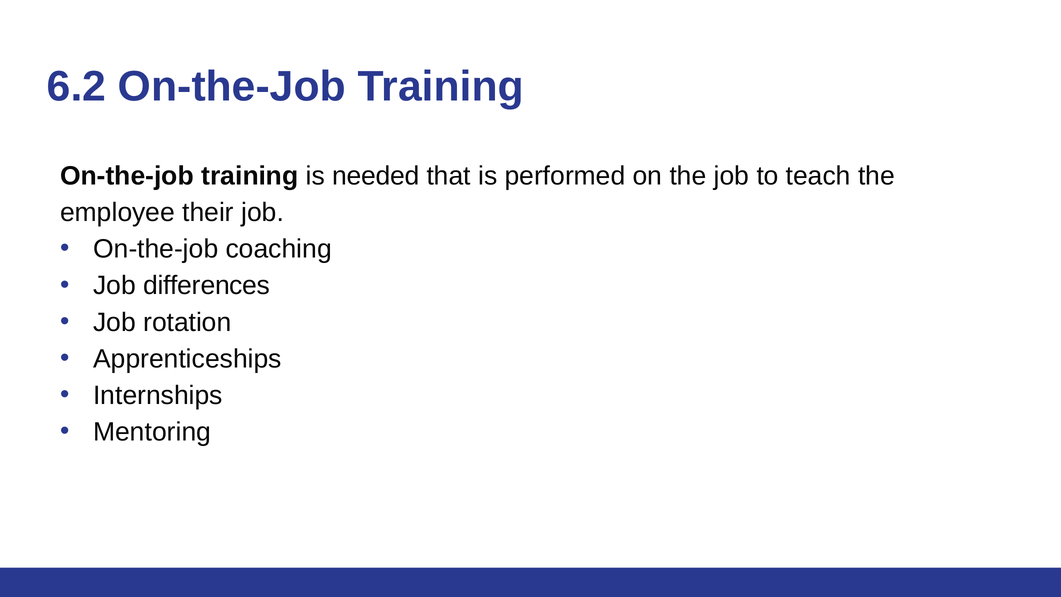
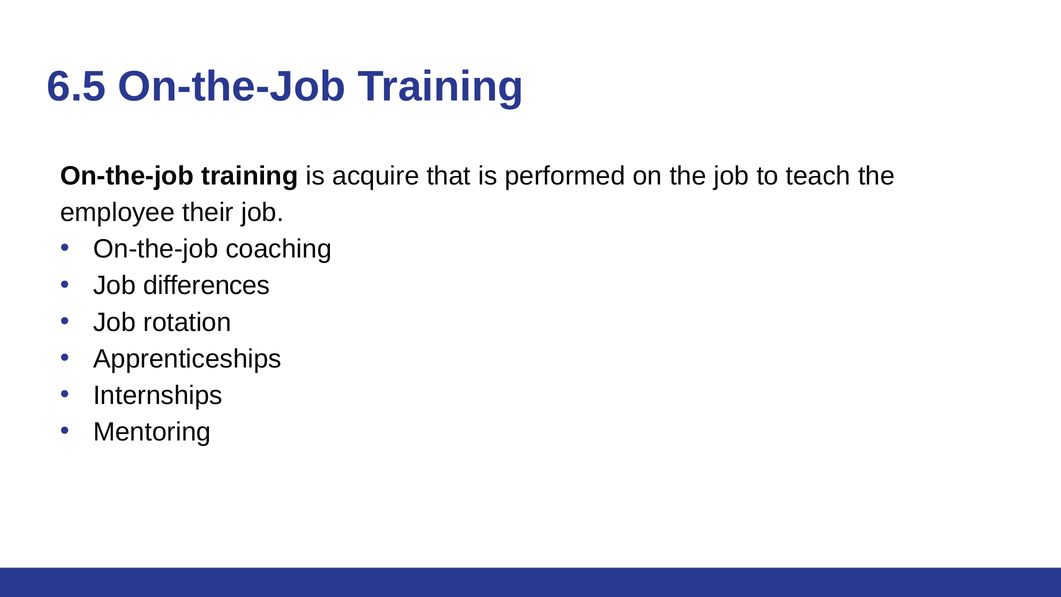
6.2: 6.2 -> 6.5
needed: needed -> acquire
